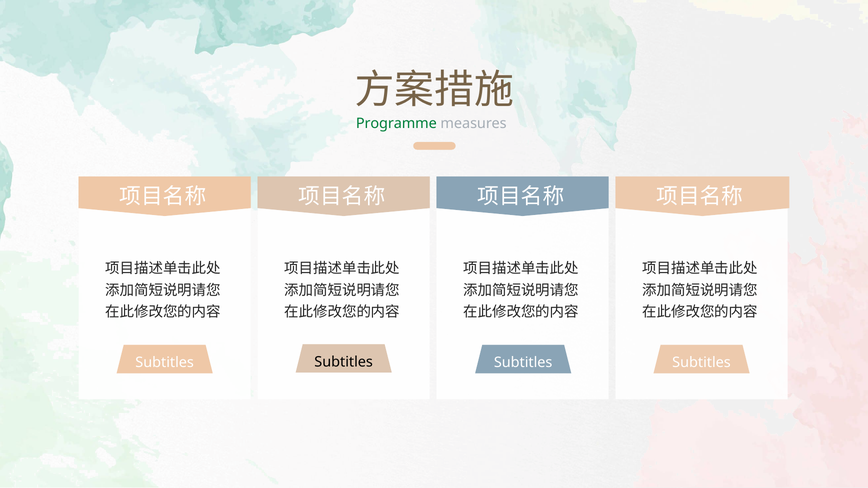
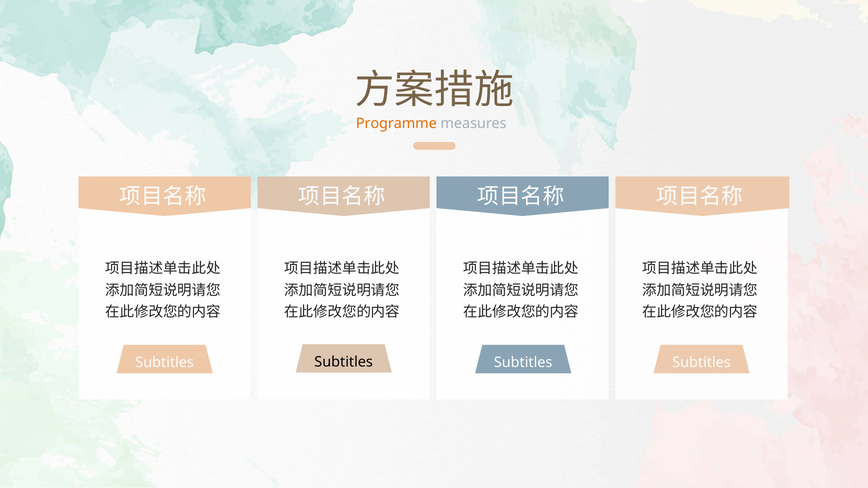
Programme colour: green -> orange
